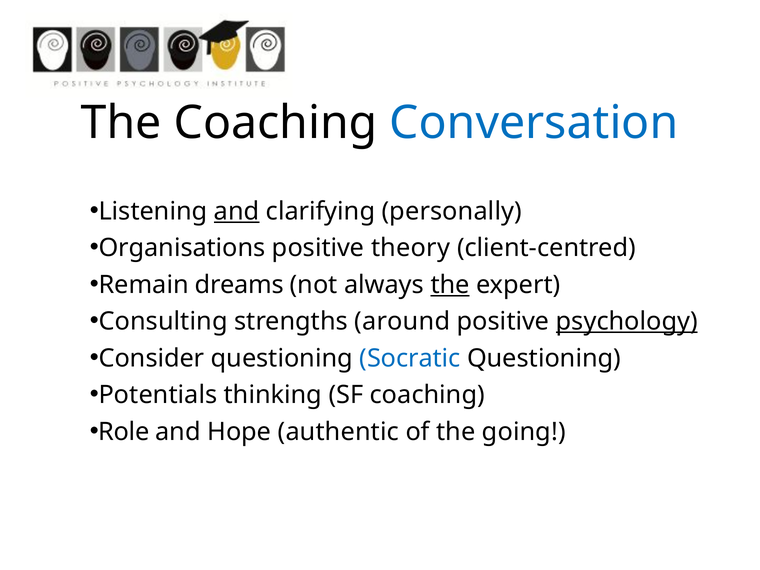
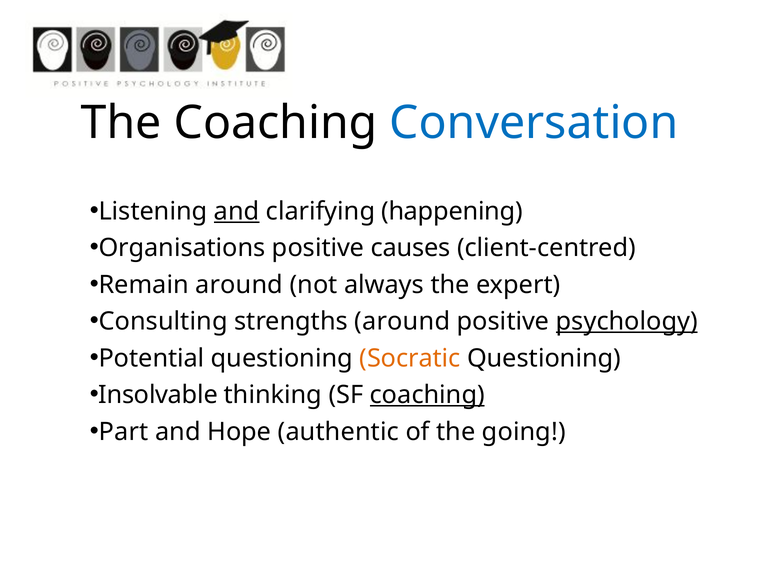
personally: personally -> happening
theory: theory -> causes
Remain dreams: dreams -> around
the at (450, 285) underline: present -> none
Consider: Consider -> Potential
Socratic colour: blue -> orange
Potentials: Potentials -> Insolvable
coaching at (427, 395) underline: none -> present
Role: Role -> Part
